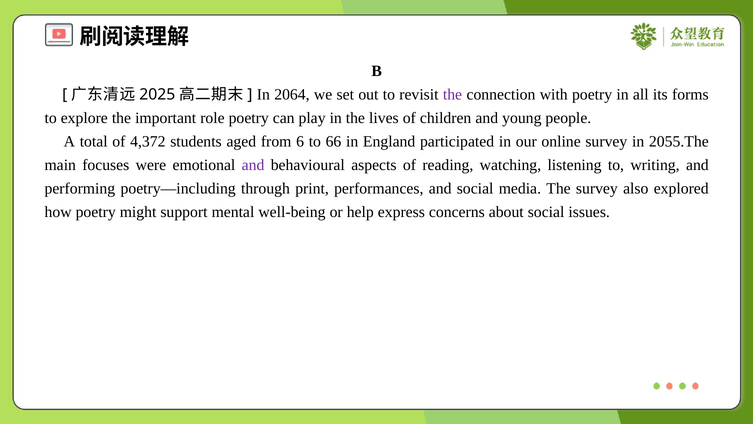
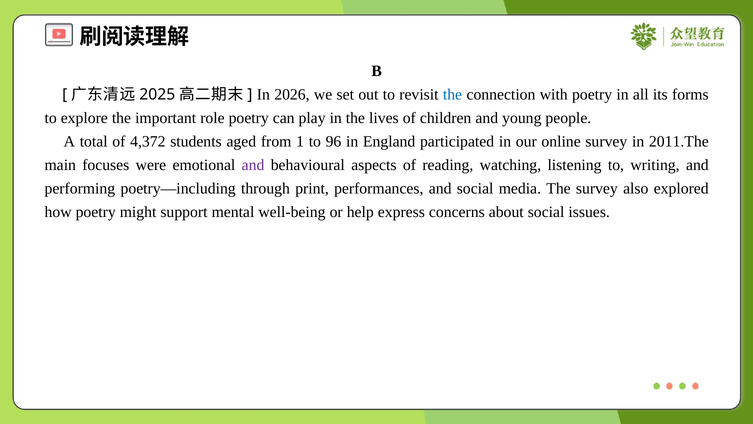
2064: 2064 -> 2026
the at (453, 94) colour: purple -> blue
6: 6 -> 1
66: 66 -> 96
2055.The: 2055.The -> 2011.The
